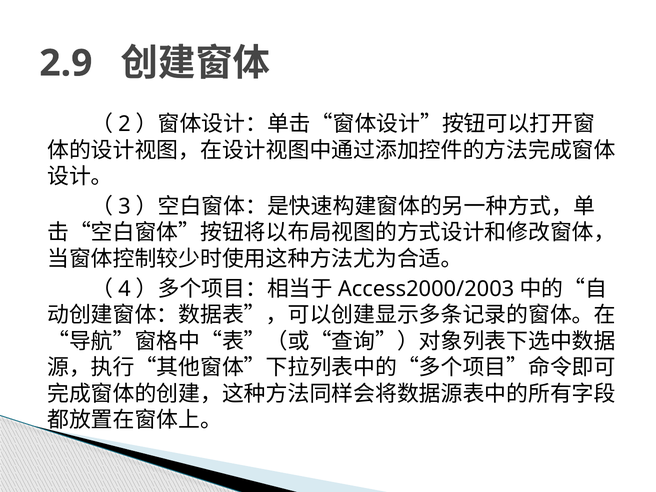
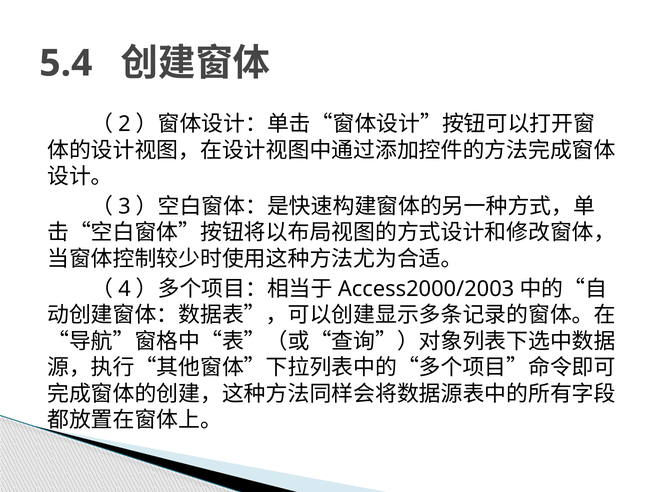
2.9: 2.9 -> 5.4
